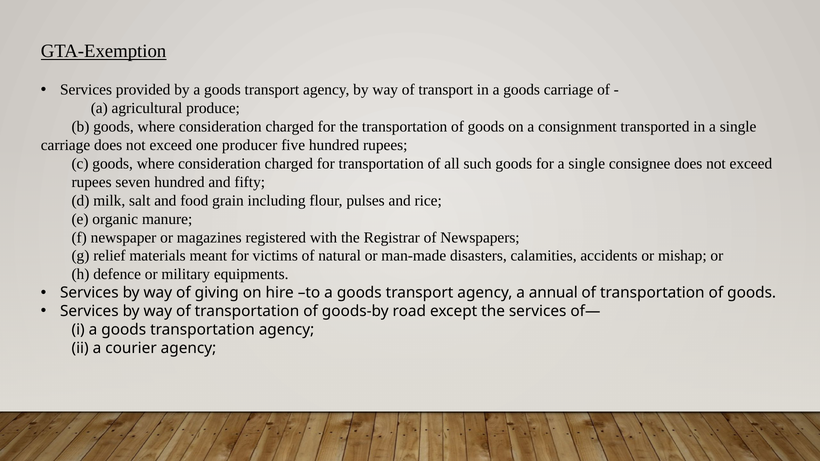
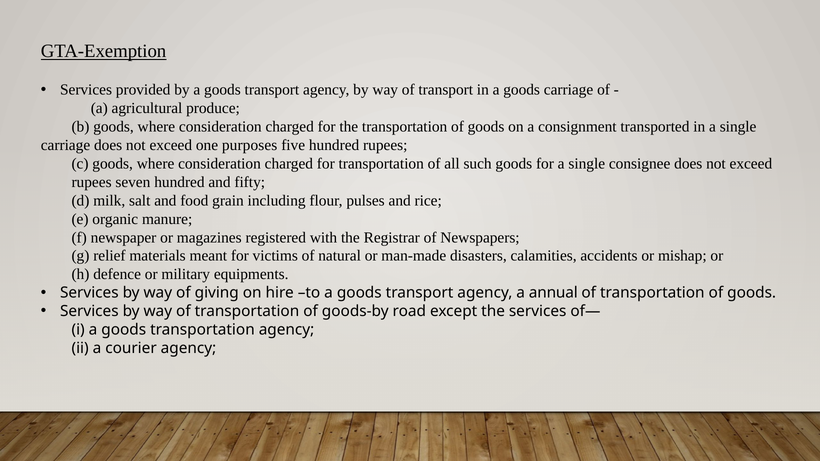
producer: producer -> purposes
